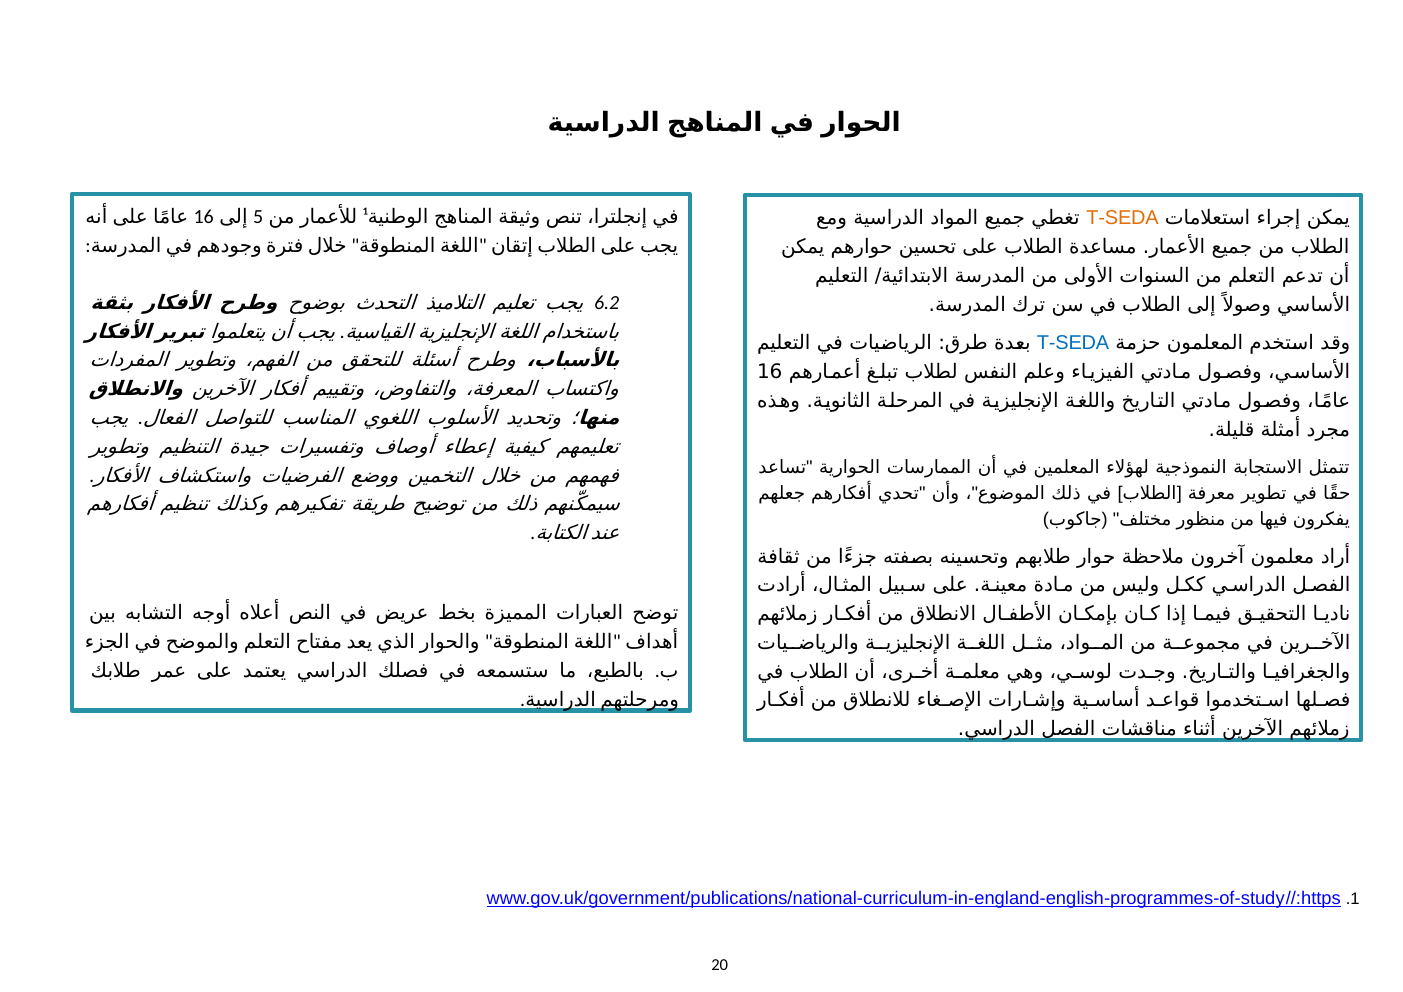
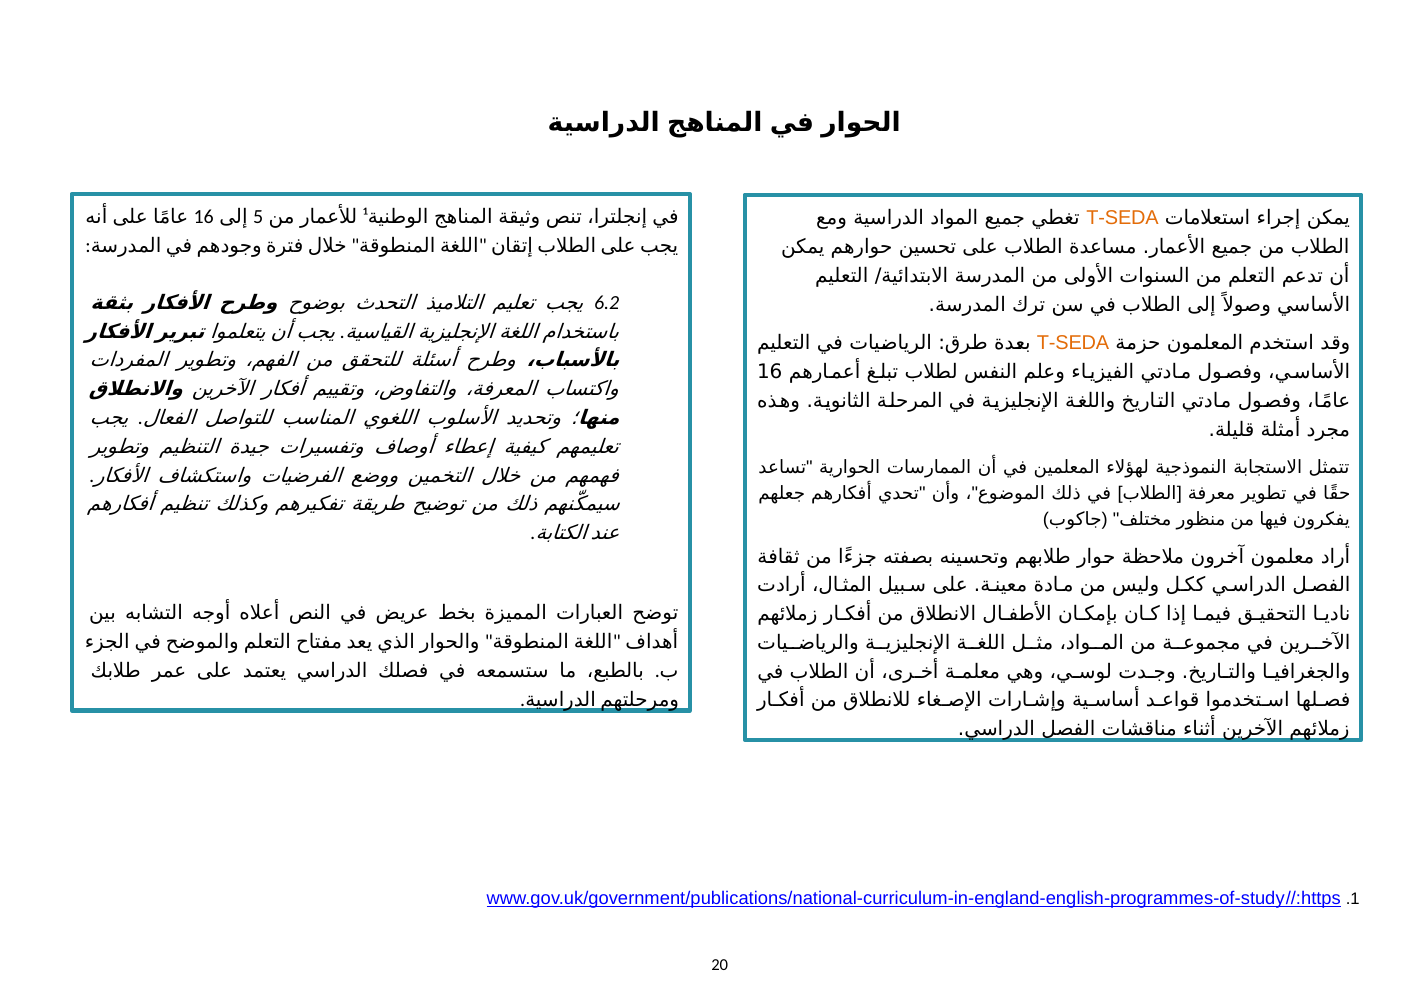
T-SEDA at (1073, 343) colour: blue -> orange
